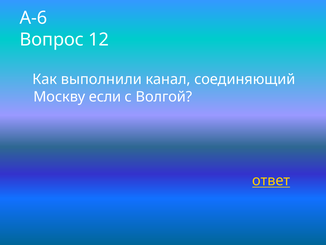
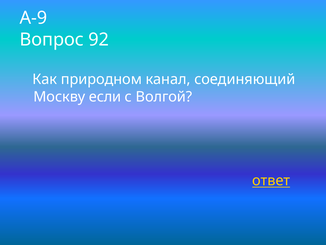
А-6: А-6 -> А-9
12: 12 -> 92
выполнили: выполнили -> природном
